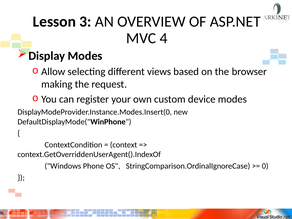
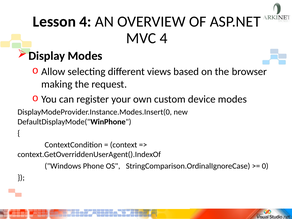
Lesson 3: 3 -> 4
